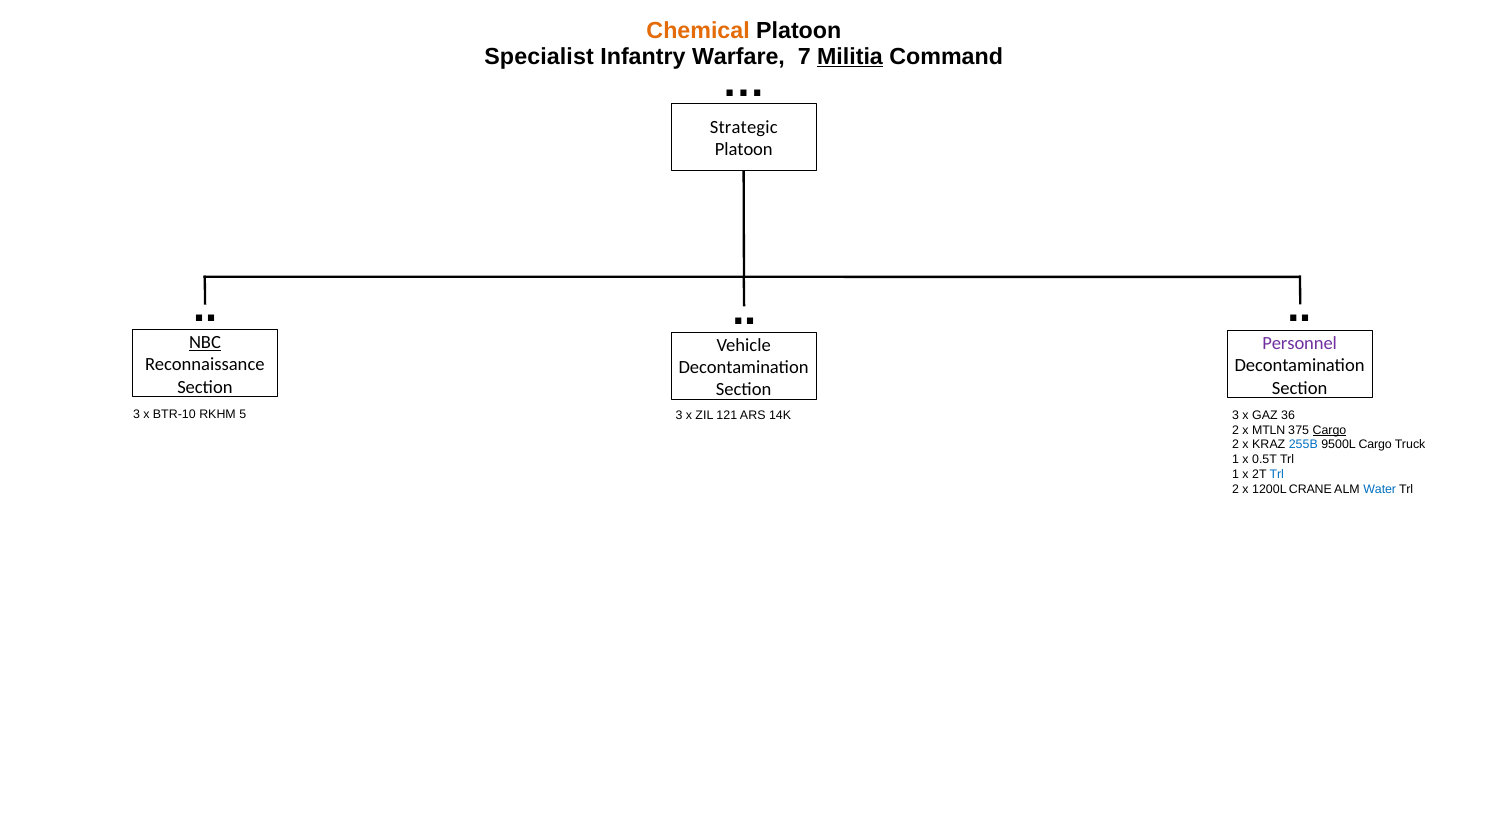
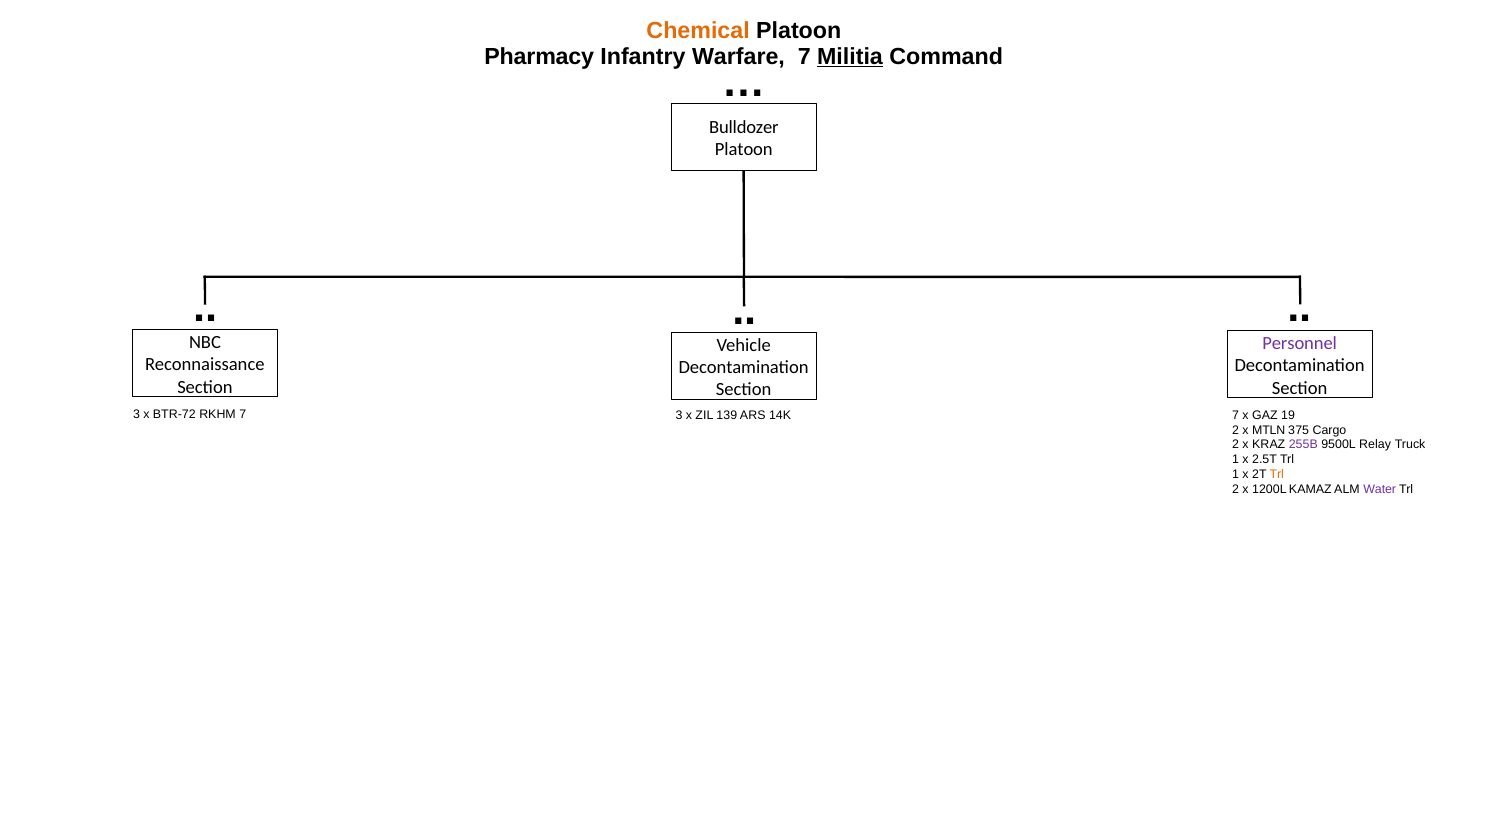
Specialist: Specialist -> Pharmacy
Strategic: Strategic -> Bulldozer
NBC underline: present -> none
BTR-10: BTR-10 -> BTR-72
RKHM 5: 5 -> 7
121: 121 -> 139
14K 3: 3 -> 7
36: 36 -> 19
Cargo at (1329, 430) underline: present -> none
255B colour: blue -> purple
9500L Cargo: Cargo -> Relay
0.5T: 0.5T -> 2.5T
Trl at (1277, 475) colour: blue -> orange
CRANE: CRANE -> KAMAZ
Water colour: blue -> purple
